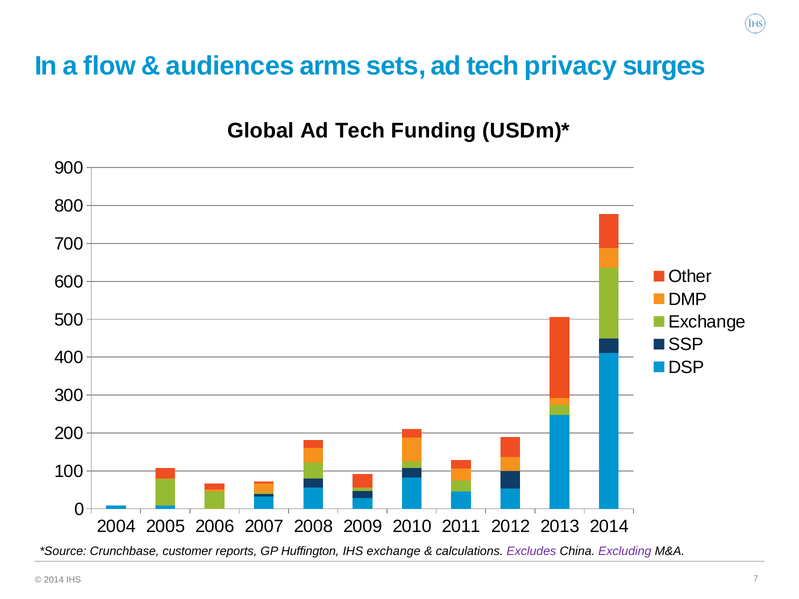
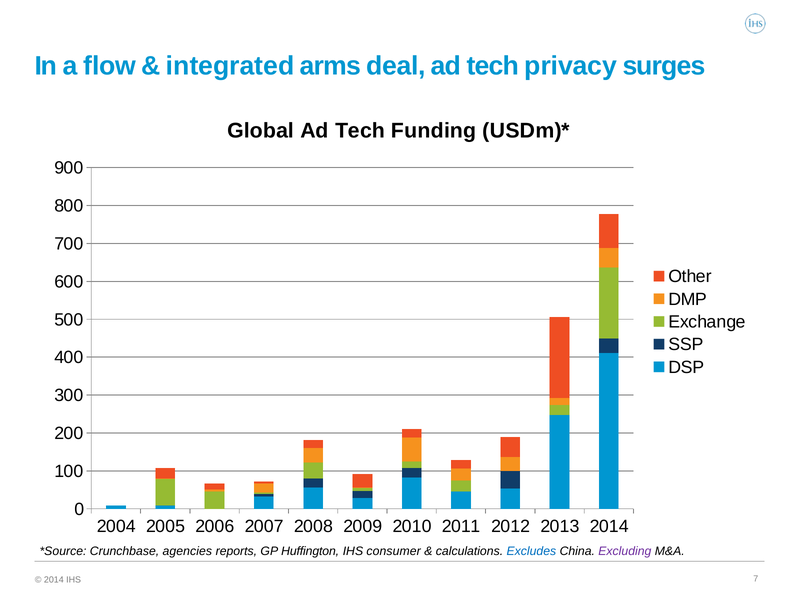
audiences: audiences -> integrated
sets: sets -> deal
customer: customer -> agencies
IHS exchange: exchange -> consumer
Excludes colour: purple -> blue
